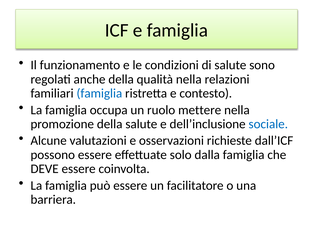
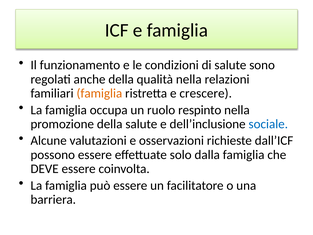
famiglia at (99, 93) colour: blue -> orange
contesto: contesto -> crescere
mettere: mettere -> respinto
